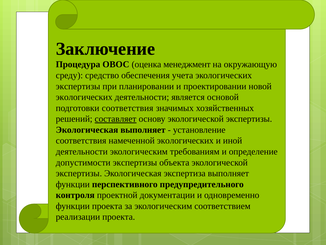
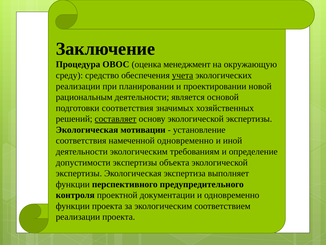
учета underline: none -> present
экспертизы at (78, 86): экспертизы -> реализации
экологических at (84, 97): экологических -> рациональным
Экологическая выполняет: выполняет -> мотивации
намеченной экологических: экологических -> одновременно
